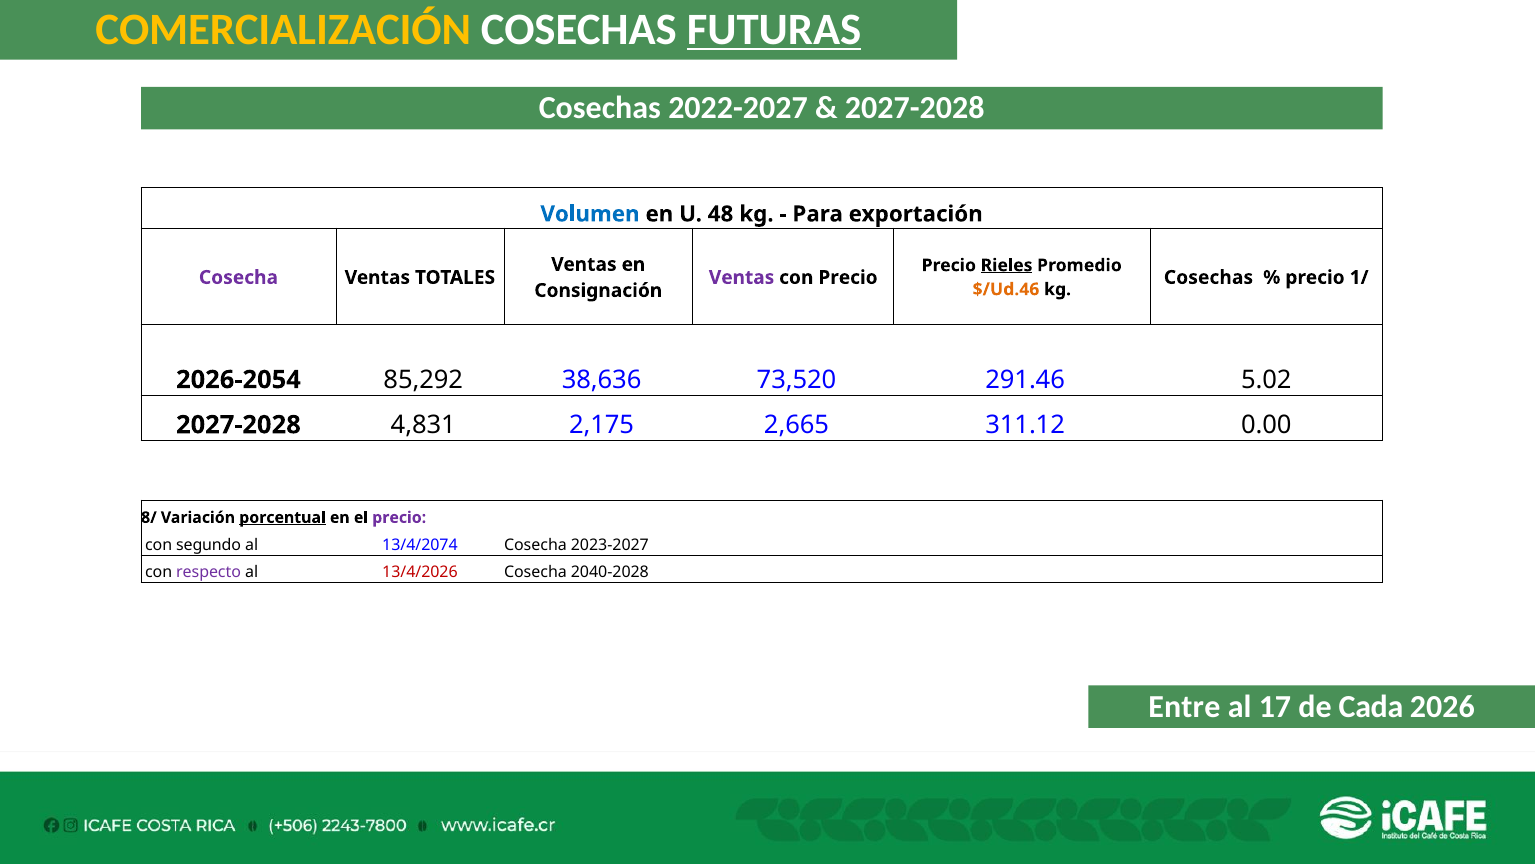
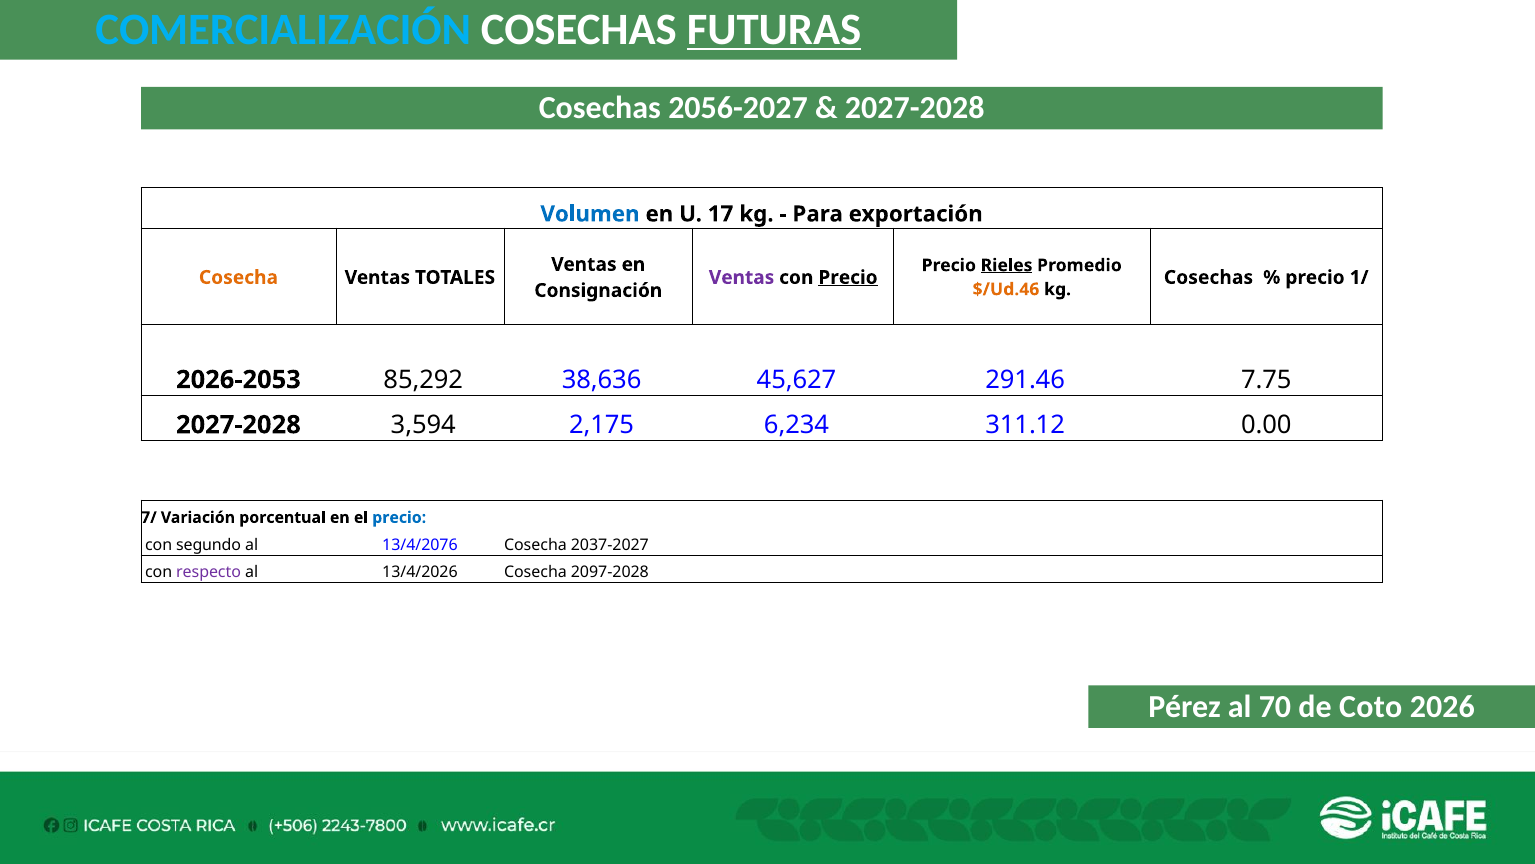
COMERCIALIZACIÓN colour: yellow -> light blue
2022-2027: 2022-2027 -> 2056-2027
48: 48 -> 17
Cosecha at (238, 277) colour: purple -> orange
Precio at (848, 277) underline: none -> present
2026-2054: 2026-2054 -> 2026-2053
73,520: 73,520 -> 45,627
5.02: 5.02 -> 7.75
4,831: 4,831 -> 3,594
2,665: 2,665 -> 6,234
8/: 8/ -> 7/
porcentual underline: present -> none
precio at (399, 517) colour: purple -> blue
13/4/2074: 13/4/2074 -> 13/4/2076
2023-2027: 2023-2027 -> 2037-2027
13/4/2026 colour: red -> black
2040-2028: 2040-2028 -> 2097-2028
Entre: Entre -> Pérez
17: 17 -> 70
Cada: Cada -> Coto
